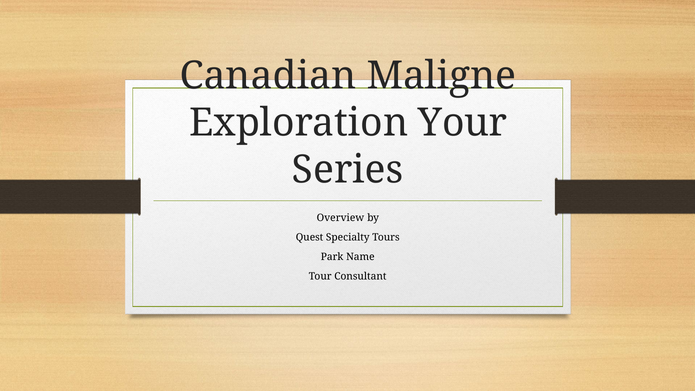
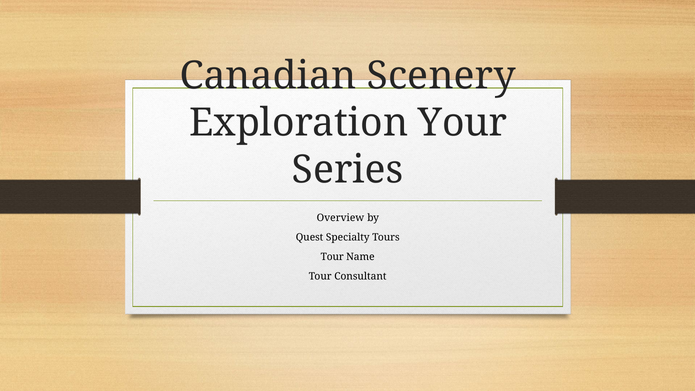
Maligne: Maligne -> Scenery
Park at (332, 257): Park -> Tour
